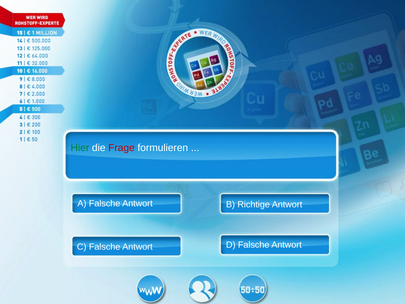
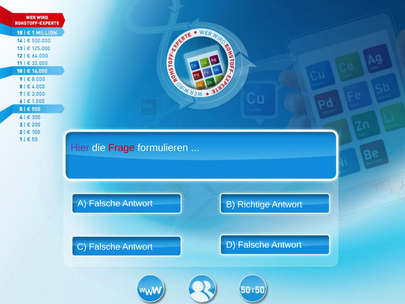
Hier colour: green -> purple
